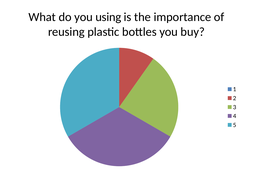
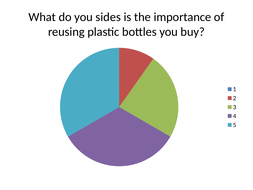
using: using -> sides
